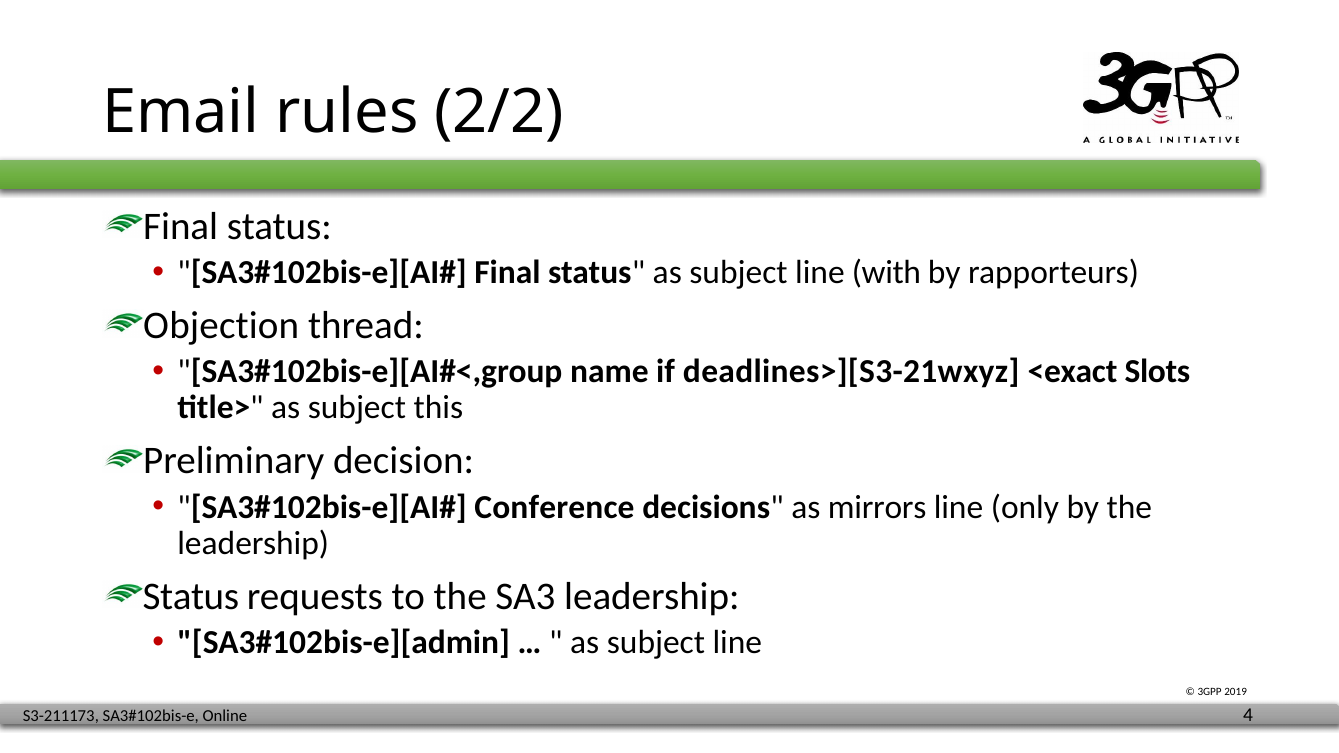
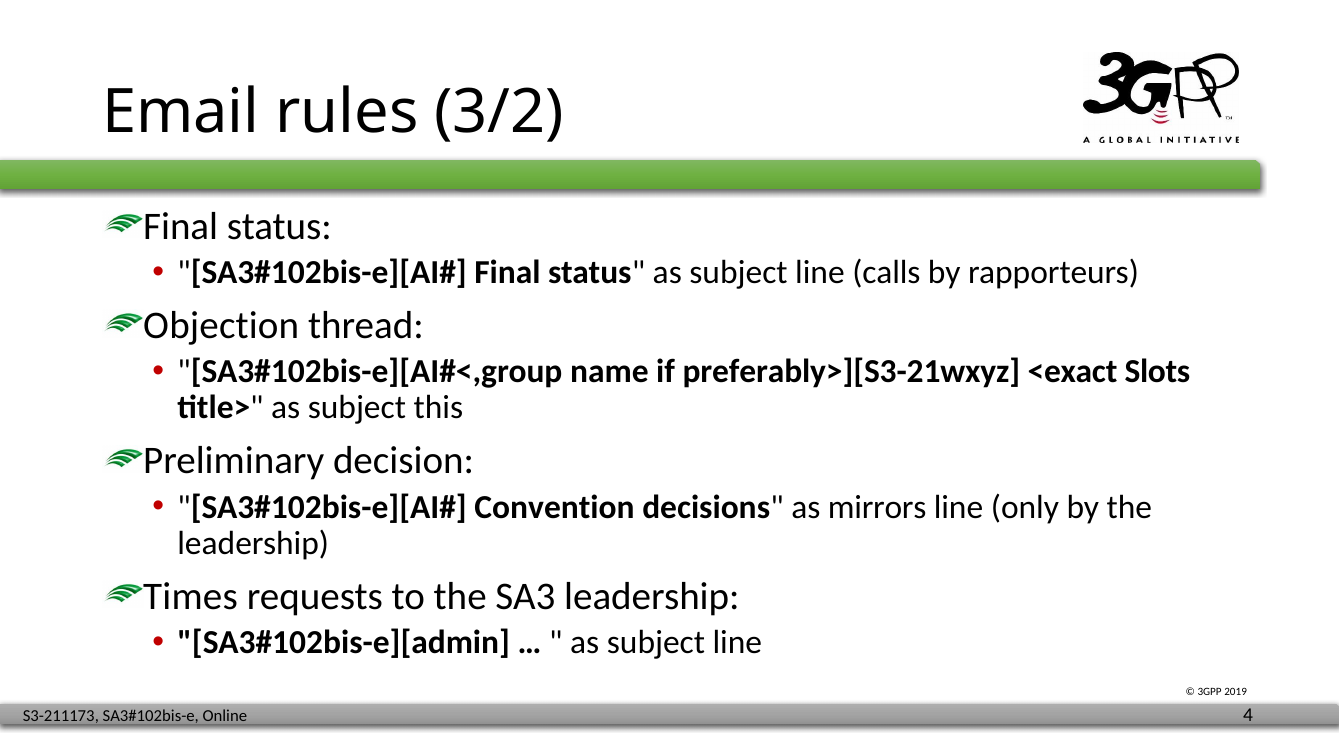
2/2: 2/2 -> 3/2
with: with -> calls
deadlines>][S3-21wxyz: deadlines>][S3-21wxyz -> preferably>][S3-21wxyz
Conference: Conference -> Convention
Status at (191, 596): Status -> Times
